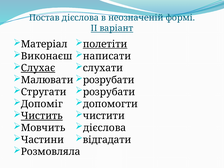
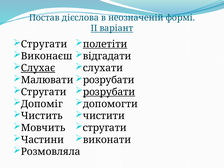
Матеріал at (44, 44): Матеріал -> Стругати
написати: написати -> відгадати
розрубати at (109, 92) underline: none -> present
Чистить underline: present -> none
дієслова at (105, 128): дієслова -> стругати
відгадати: відгадати -> виконати
